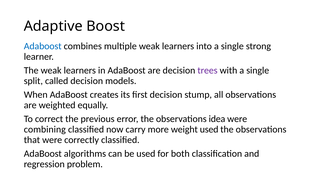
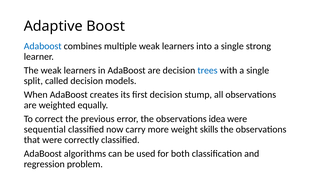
trees colour: purple -> blue
combining: combining -> sequential
weight used: used -> skills
